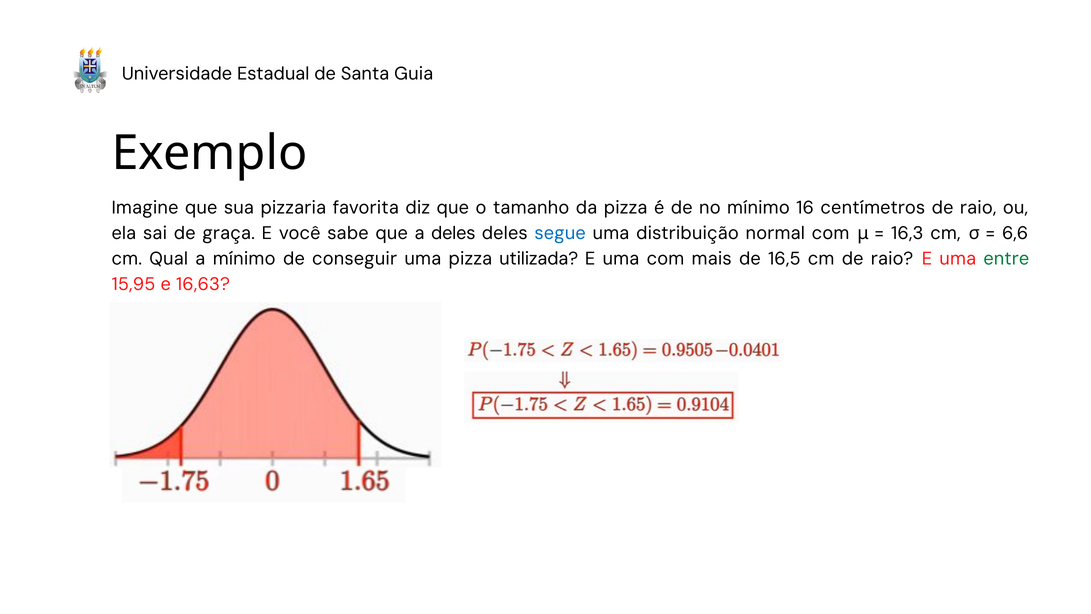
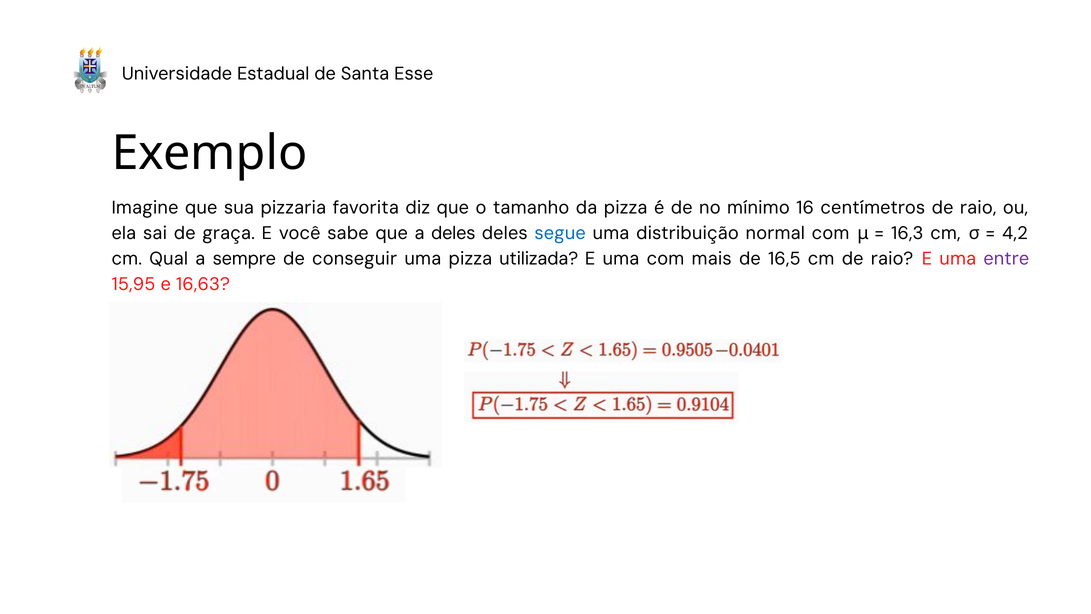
Guia: Guia -> Esse
6,6: 6,6 -> 4,2
a mínimo: mínimo -> sempre
entre colour: green -> purple
